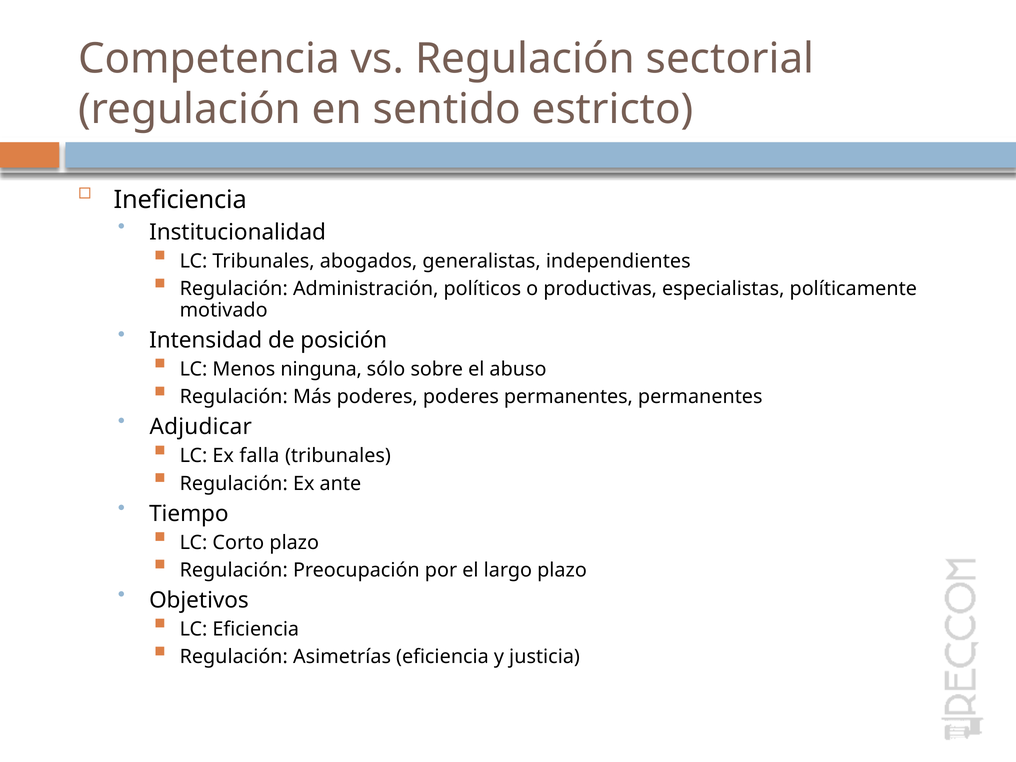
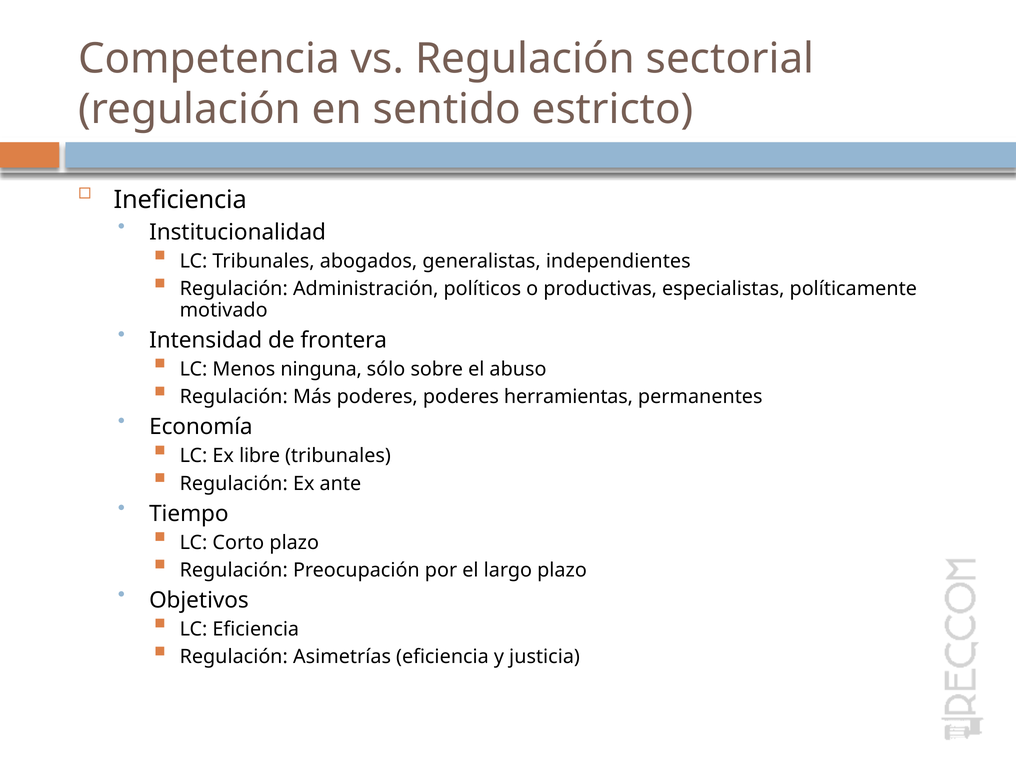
posición: posición -> frontera
poderes permanentes: permanentes -> herramientas
Adjudicar: Adjudicar -> Economía
falla: falla -> libre
